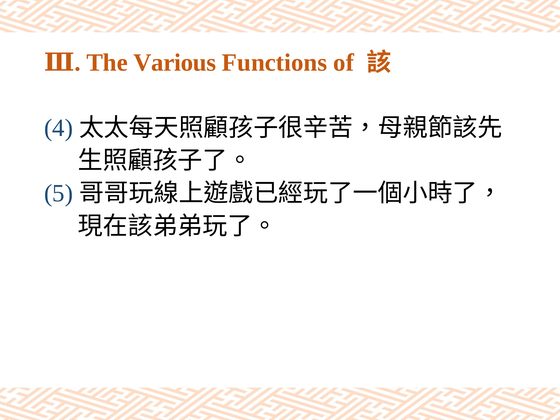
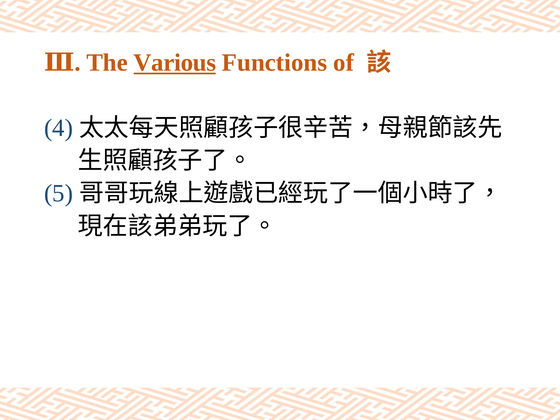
Various underline: none -> present
